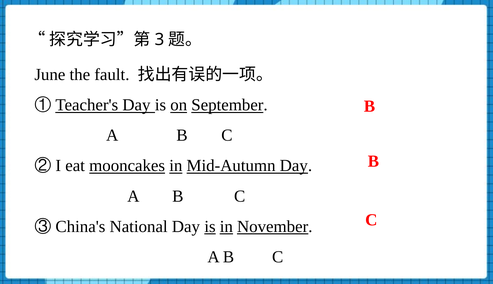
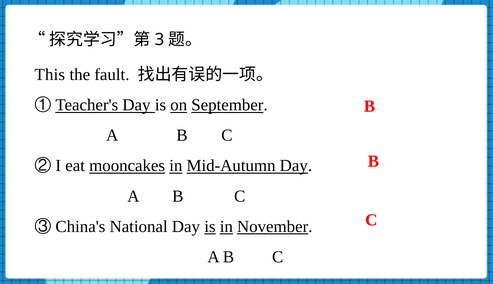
June: June -> This
